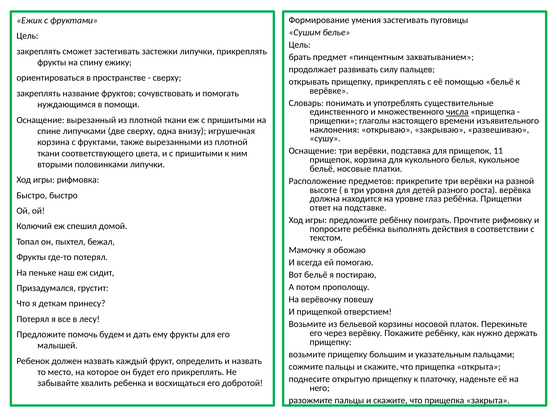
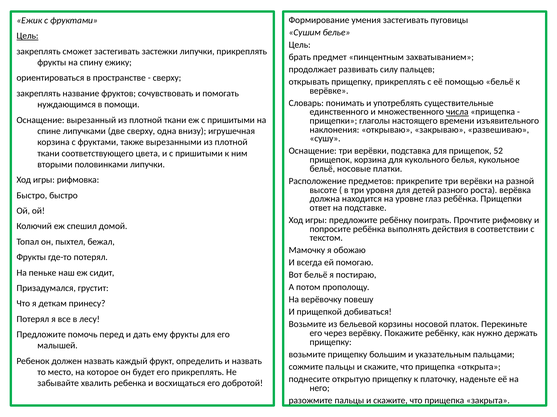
Цель at (27, 36) underline: none -> present
11: 11 -> 52
отверстием: отверстием -> добиваться
будем: будем -> перед
